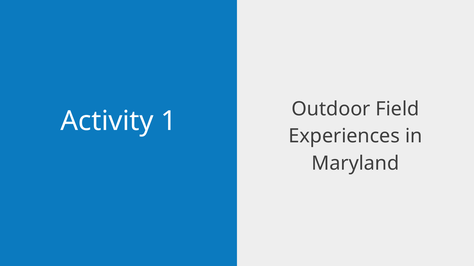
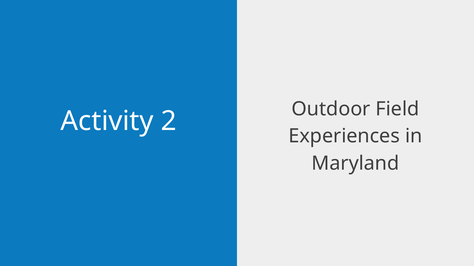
1: 1 -> 2
